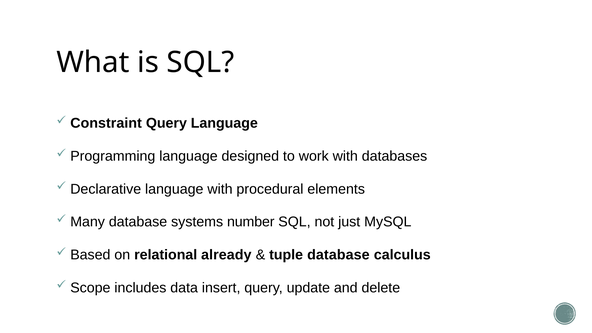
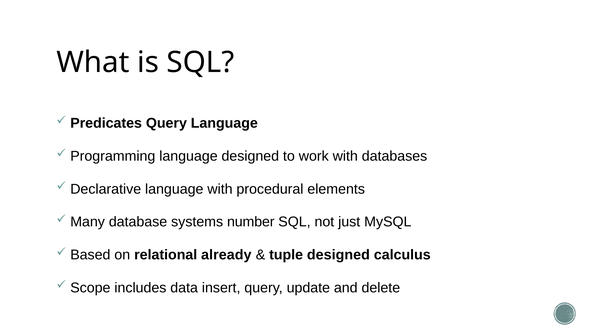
Constraint: Constraint -> Predicates
tuple database: database -> designed
